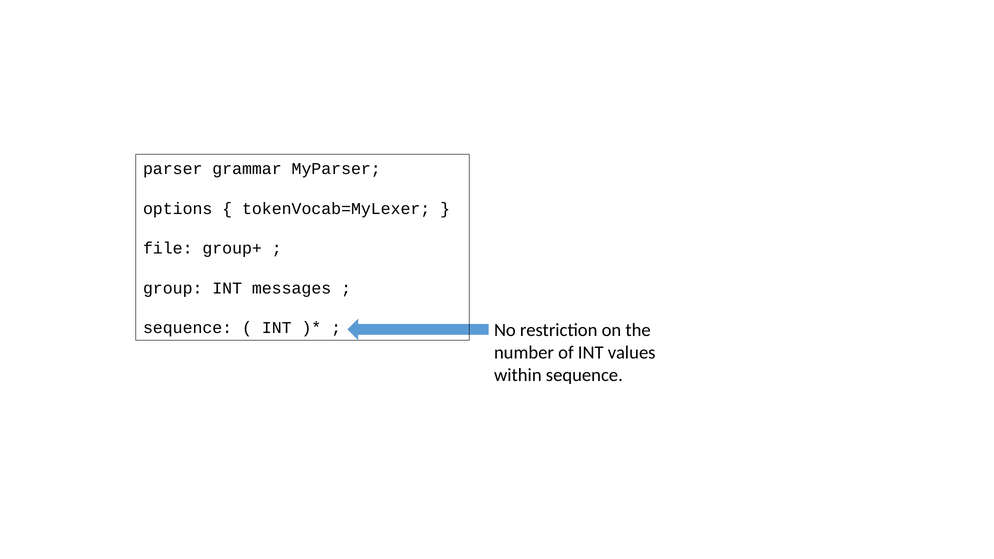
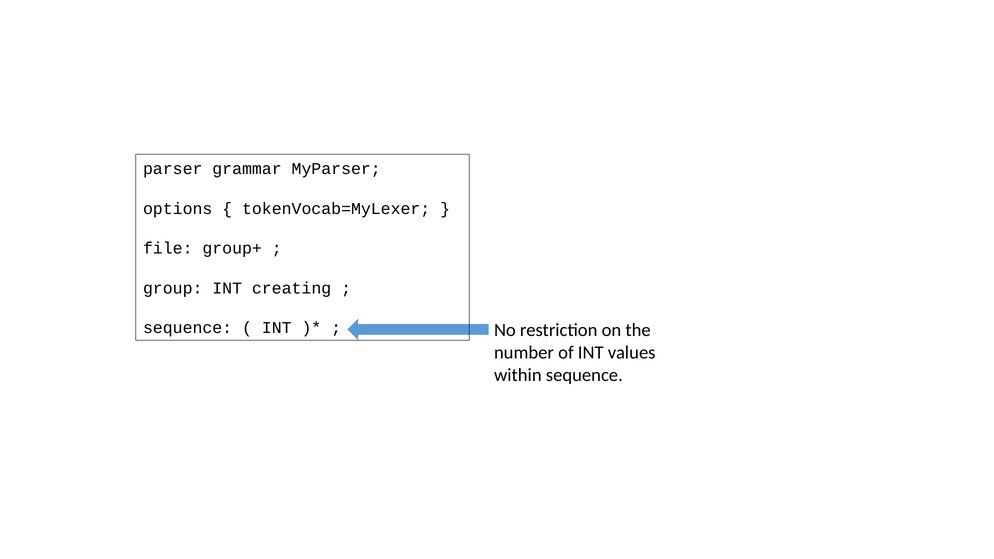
messages: messages -> creating
